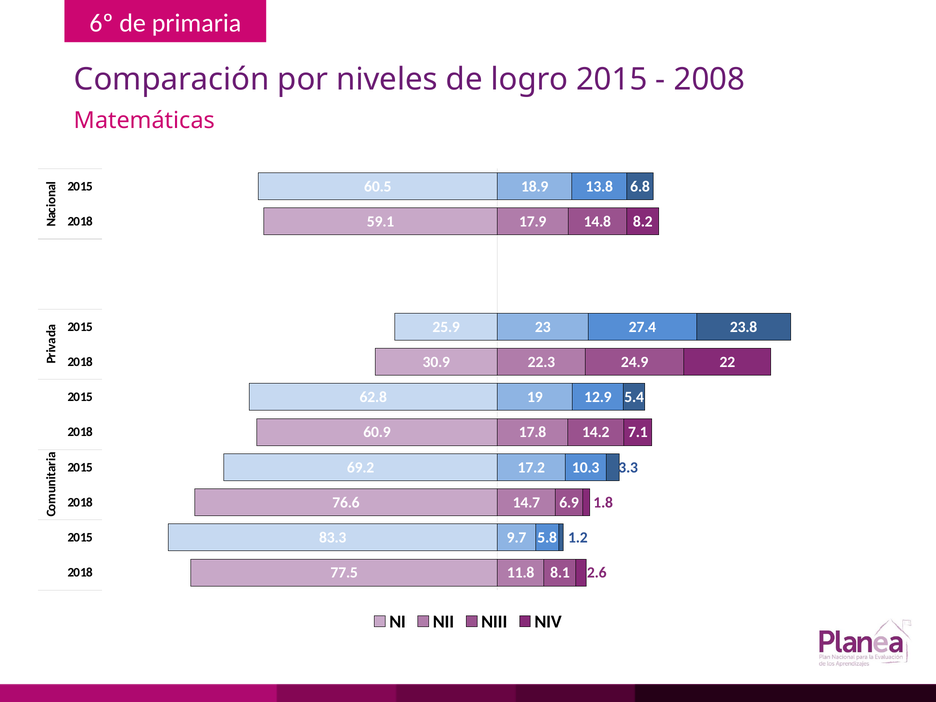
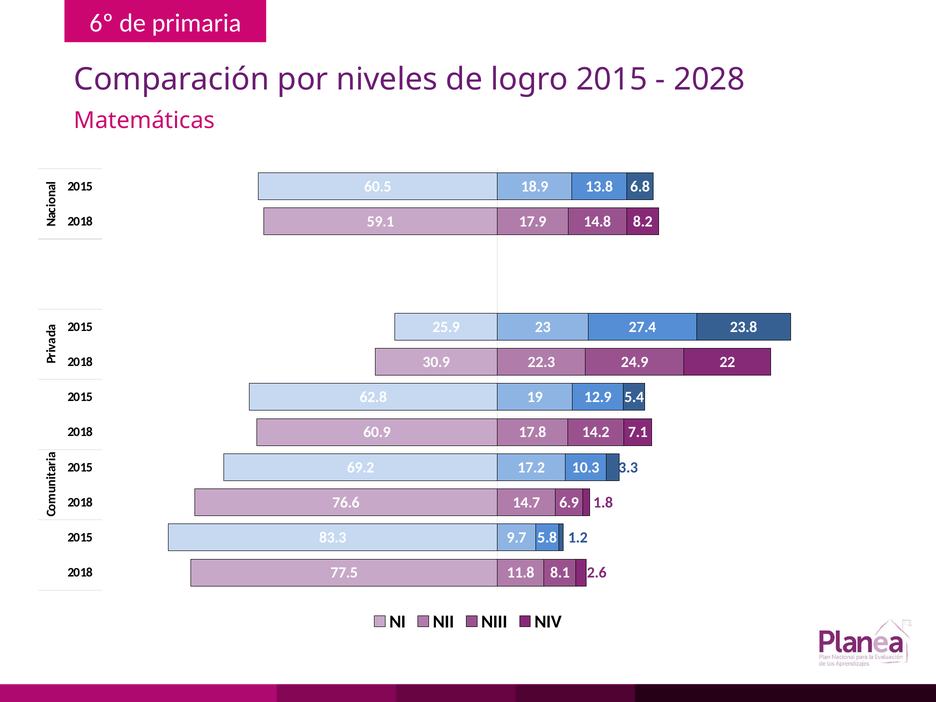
2008: 2008 -> 2028
